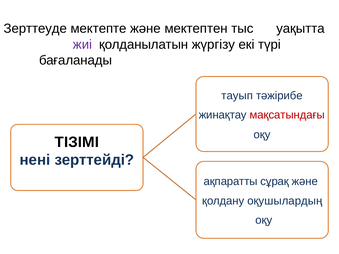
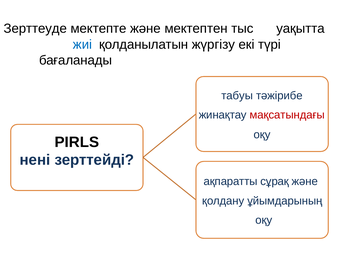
жиі colour: purple -> blue
тауып: тауып -> табуы
ТІЗІМІ: ТІЗІМІ -> РIRLS
оқушылардың: оқушылардың -> ұйымдарының
